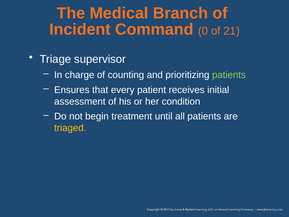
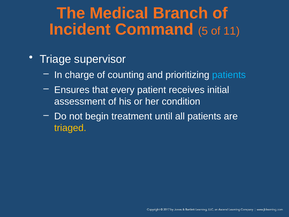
0: 0 -> 5
21: 21 -> 11
patients at (229, 75) colour: light green -> light blue
